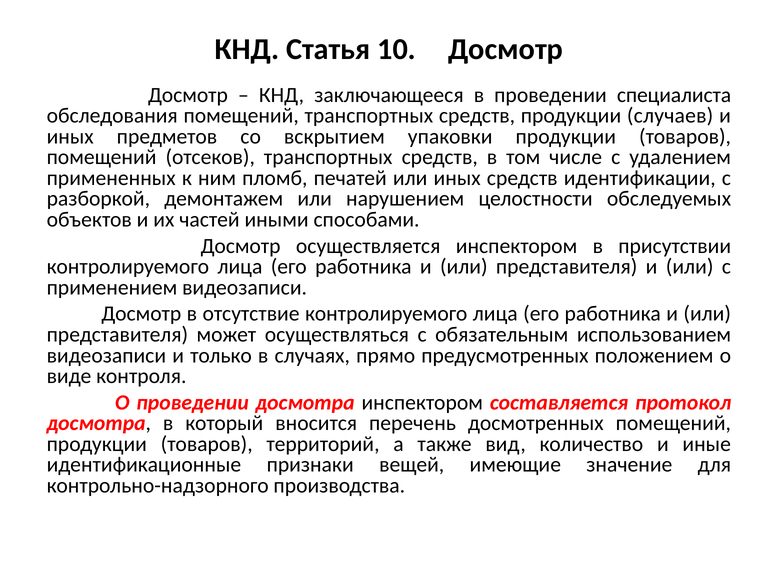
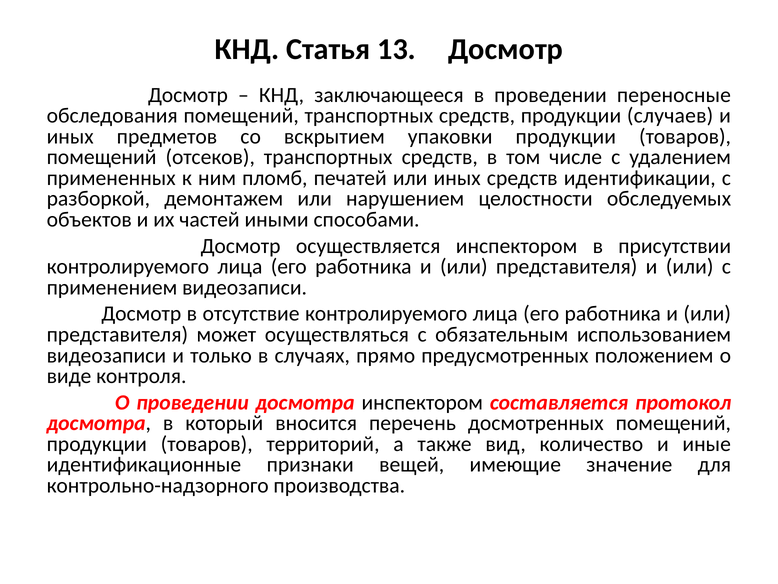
10: 10 -> 13
специалиста: специалиста -> переносные
